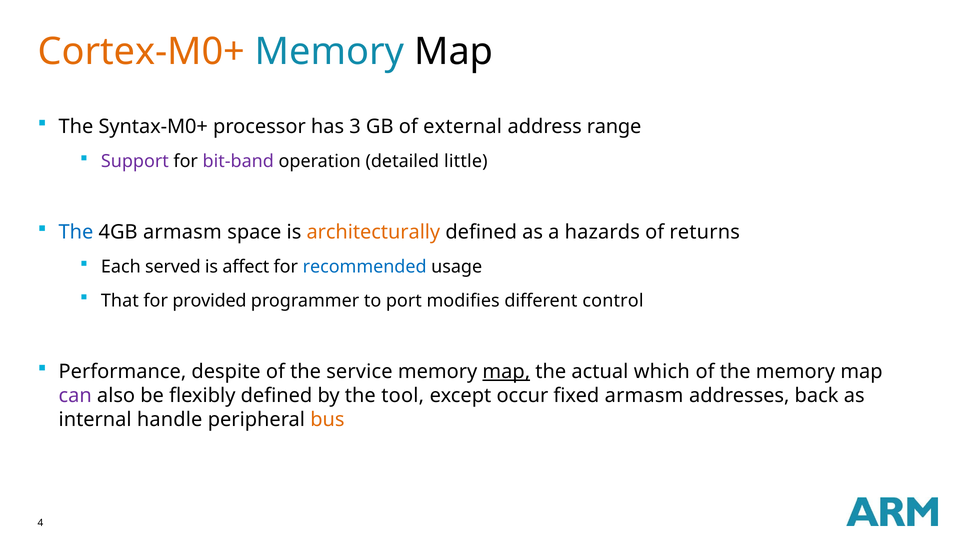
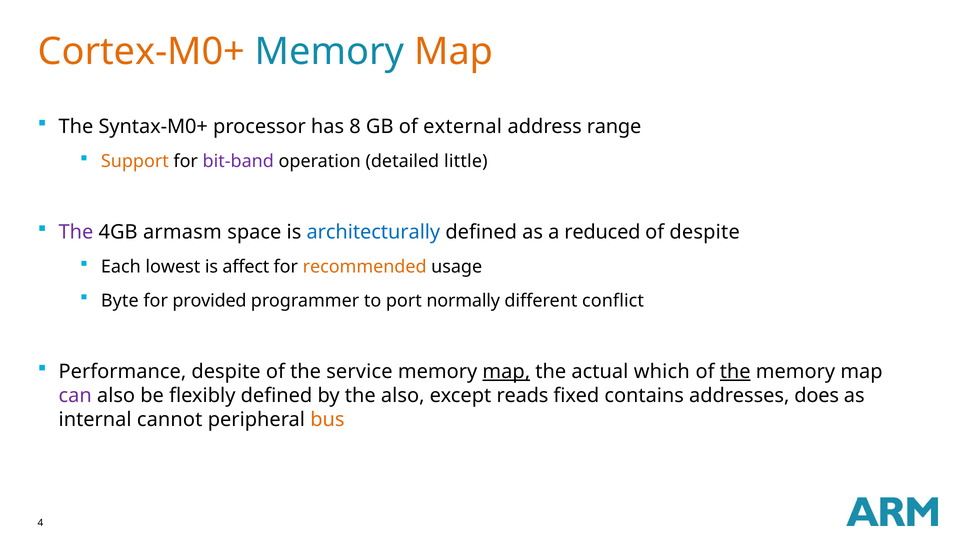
Map at (454, 52) colour: black -> orange
3: 3 -> 8
Support colour: purple -> orange
The at (76, 232) colour: blue -> purple
architecturally colour: orange -> blue
hazards: hazards -> reduced
of returns: returns -> despite
served: served -> lowest
recommended colour: blue -> orange
That: That -> Byte
modifies: modifies -> normally
control: control -> conflict
the at (735, 371) underline: none -> present
the tool: tool -> also
occur: occur -> reads
fixed armasm: armasm -> contains
back: back -> does
handle: handle -> cannot
